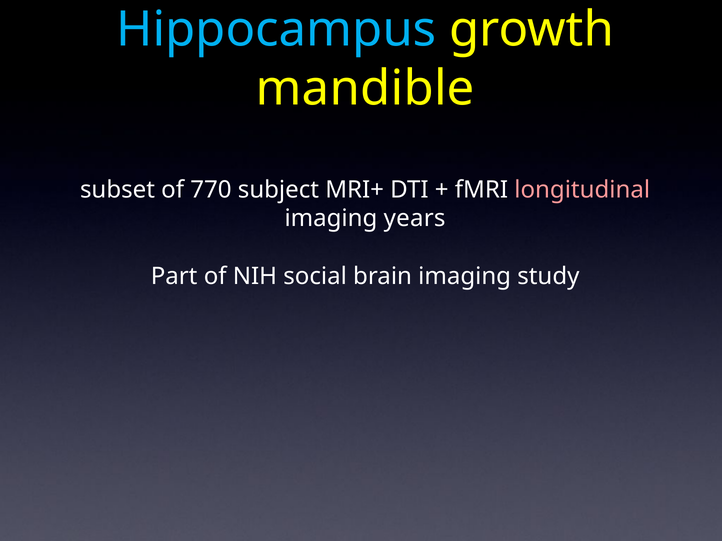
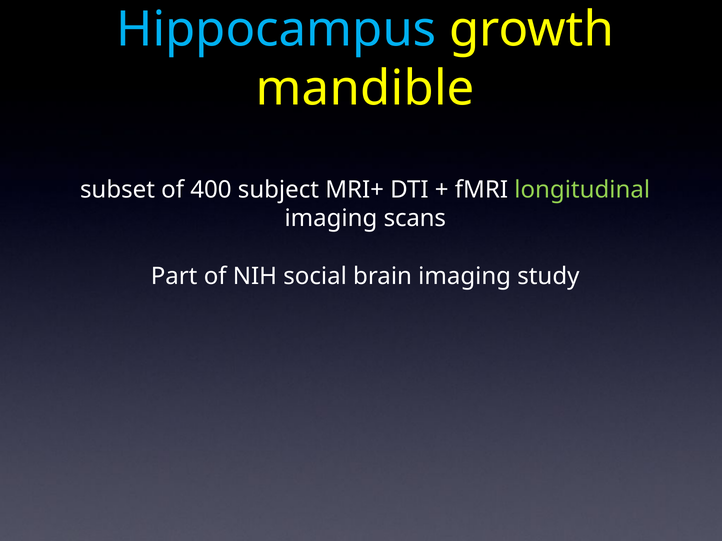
770: 770 -> 400
longitudinal colour: pink -> light green
years: years -> scans
